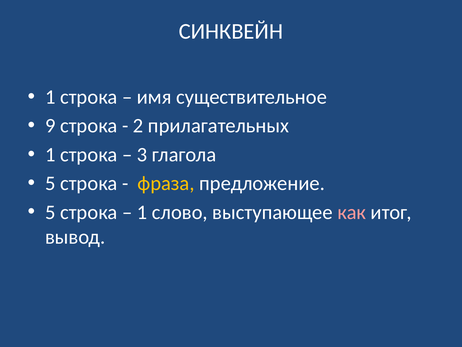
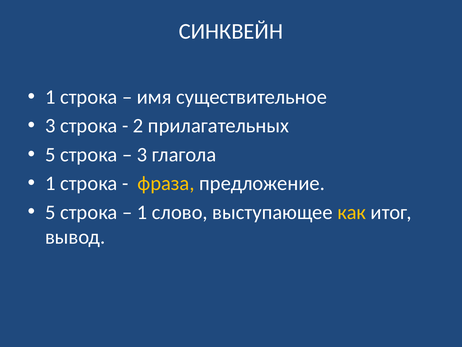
9 at (50, 126): 9 -> 3
1 at (50, 154): 1 -> 5
5 at (50, 183): 5 -> 1
как colour: pink -> yellow
